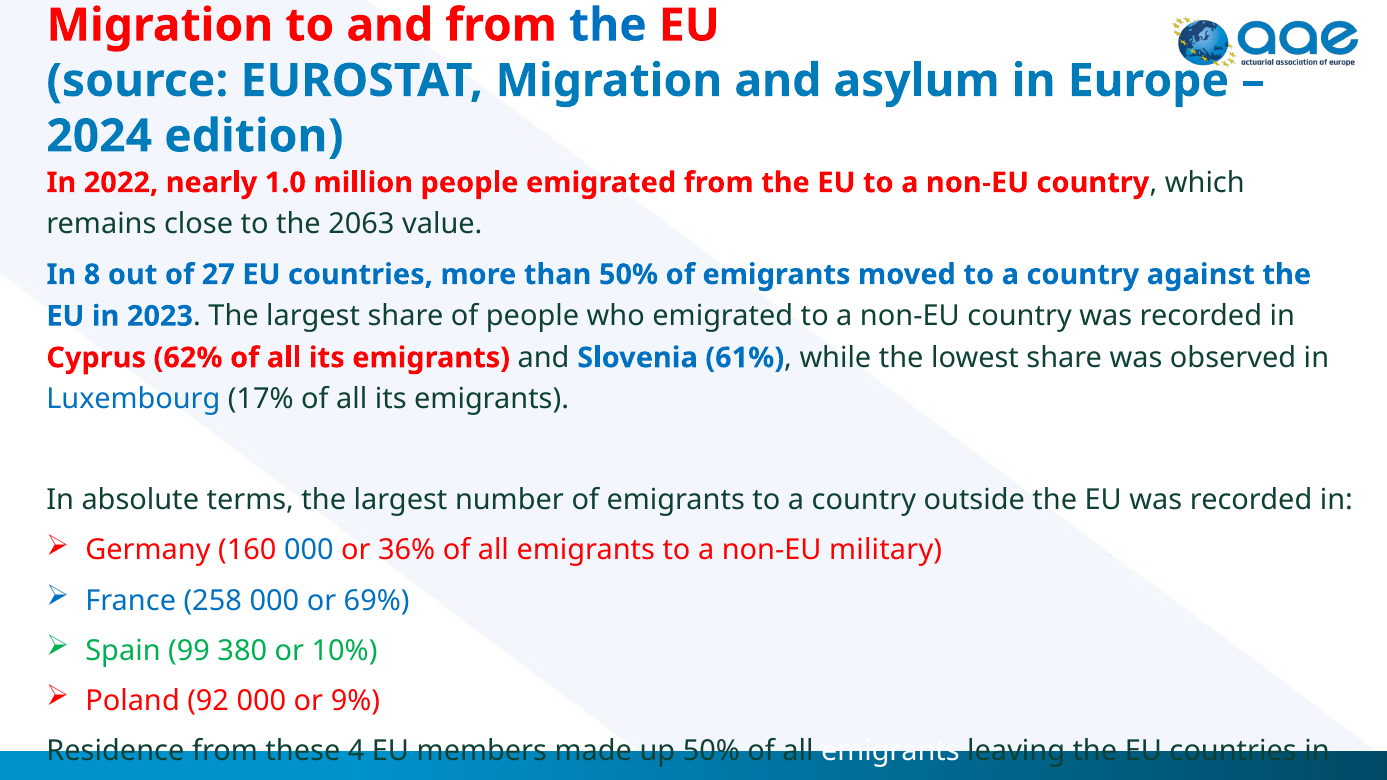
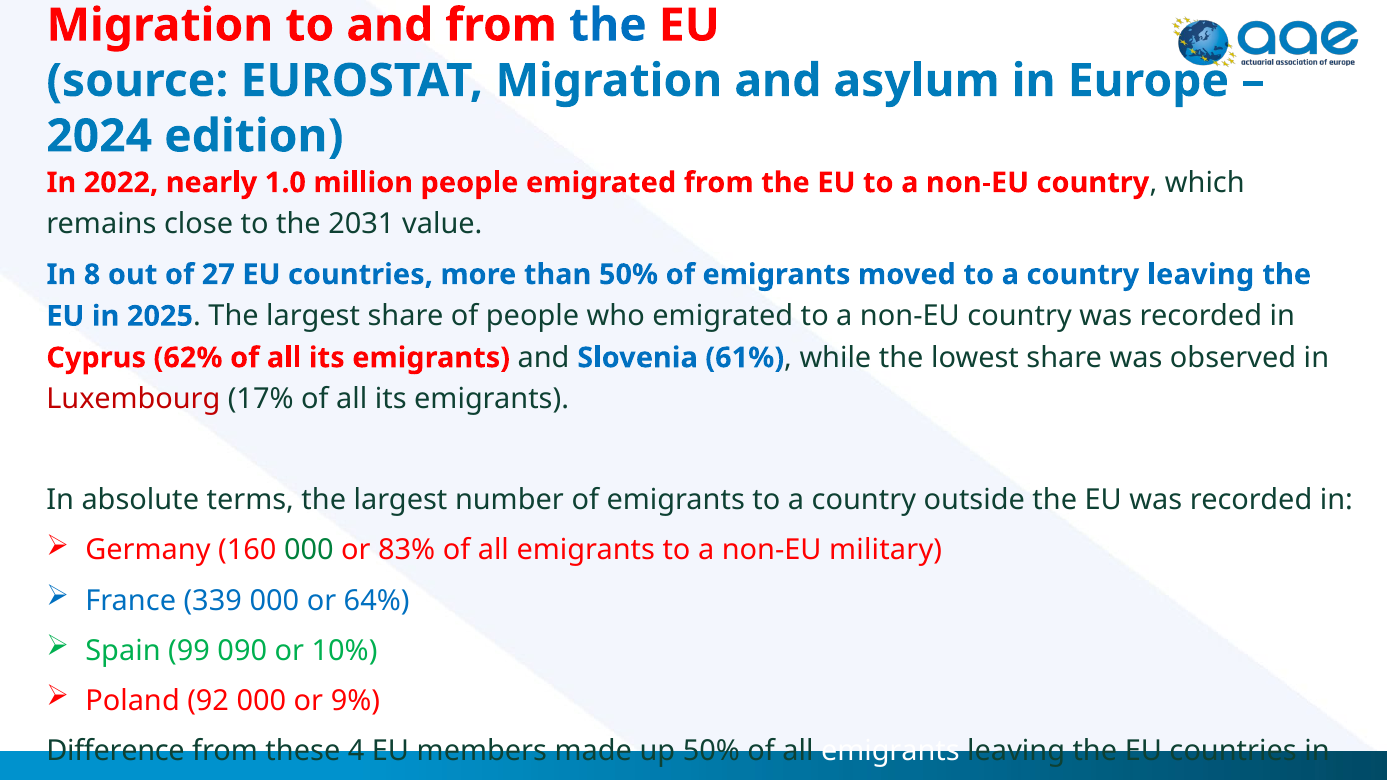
2063: 2063 -> 2031
country against: against -> leaving
2023: 2023 -> 2025
Luxembourg colour: blue -> red
000 at (309, 550) colour: blue -> green
36%: 36% -> 83%
258: 258 -> 339
69%: 69% -> 64%
380: 380 -> 090
Residence at (115, 752): Residence -> Difference
